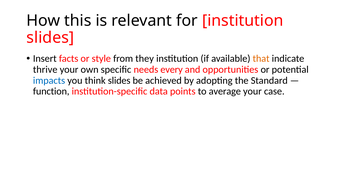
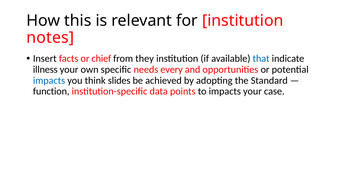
slides at (50, 38): slides -> notes
style: style -> chief
that colour: orange -> blue
thrive: thrive -> illness
to average: average -> impacts
